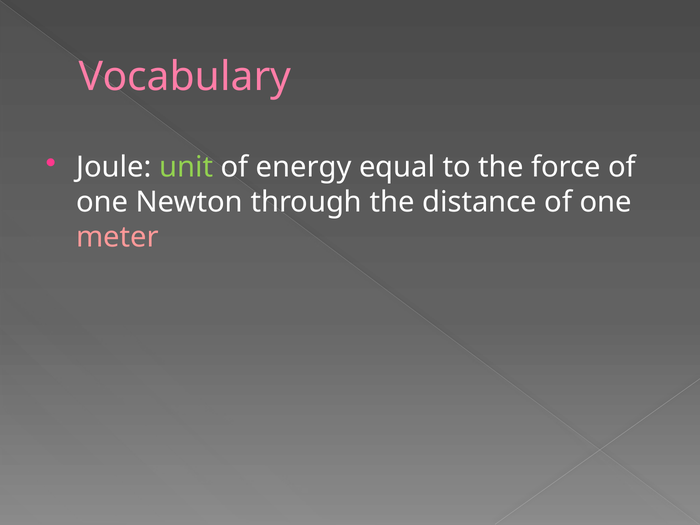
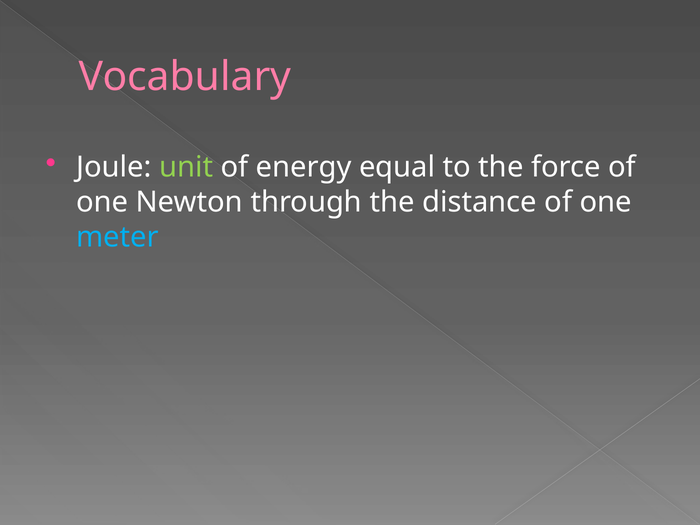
meter colour: pink -> light blue
